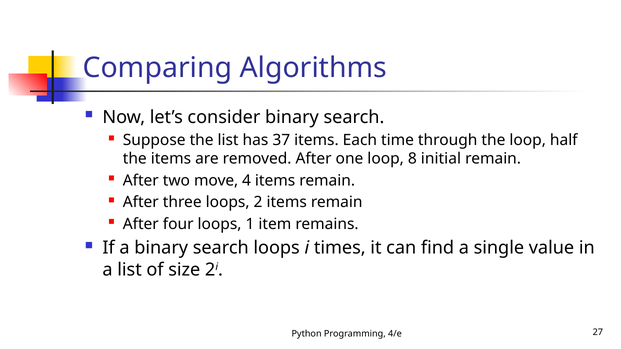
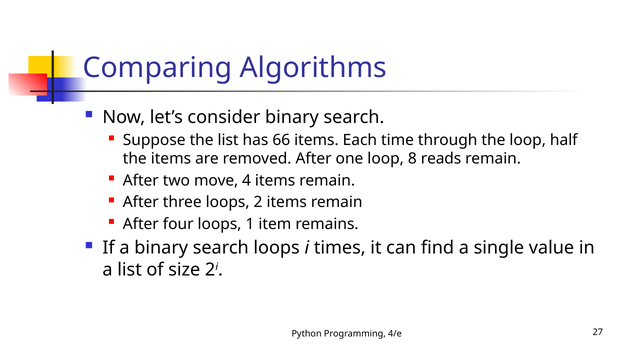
37: 37 -> 66
initial: initial -> reads
